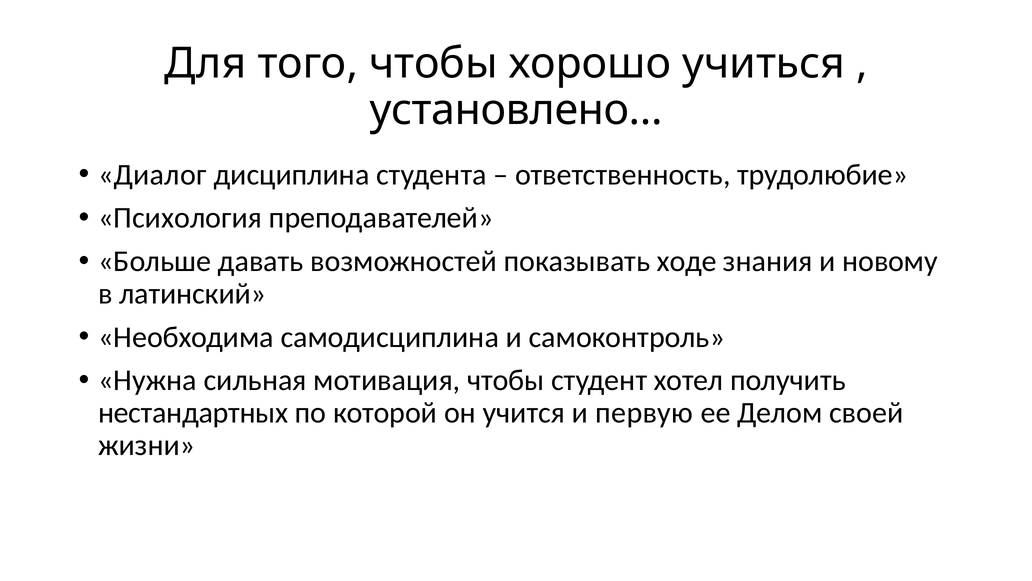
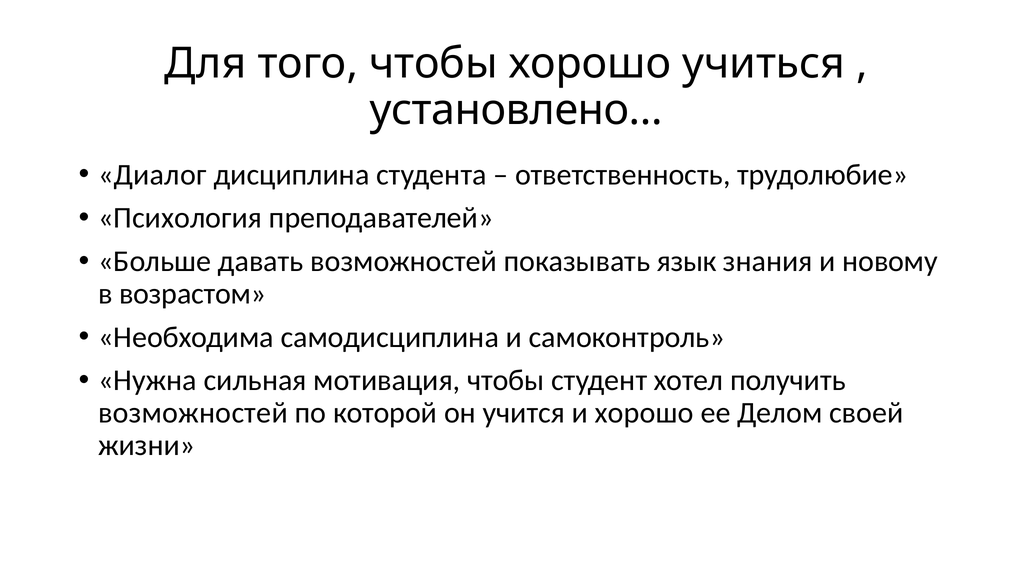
ходе: ходе -> язык
латинский: латинский -> возрастом
нестандартных at (193, 413): нестандартных -> возможностей
и первую: первую -> хорошо
